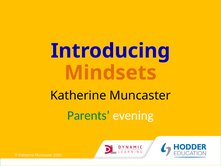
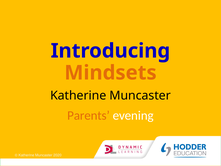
Parents colour: green -> orange
